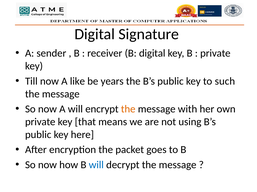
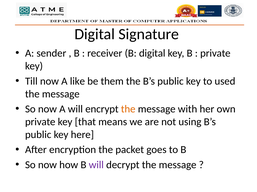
years: years -> them
such: such -> used
will at (96, 165) colour: blue -> purple
